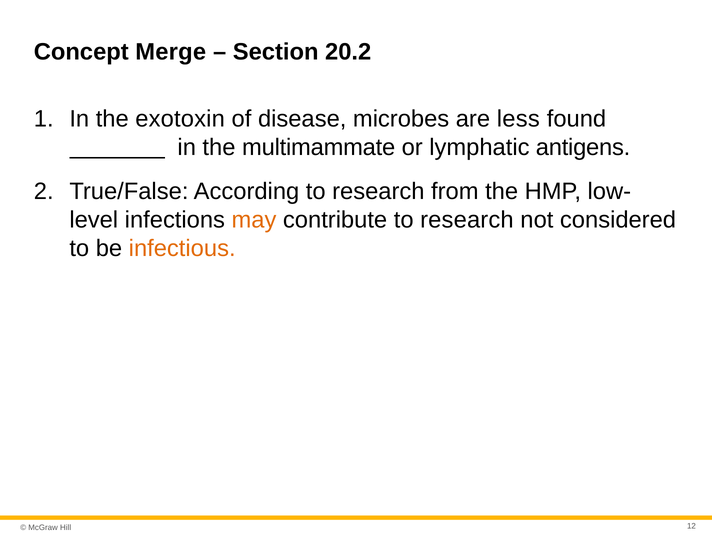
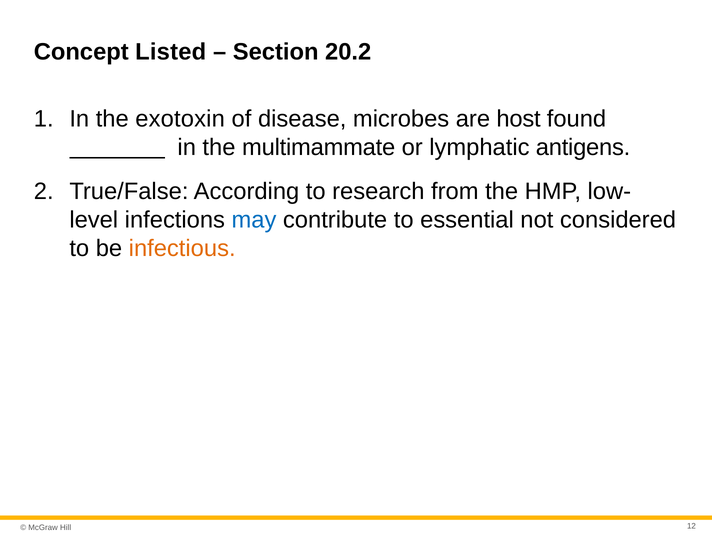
Merge: Merge -> Listed
less: less -> host
may colour: orange -> blue
contribute to research: research -> essential
